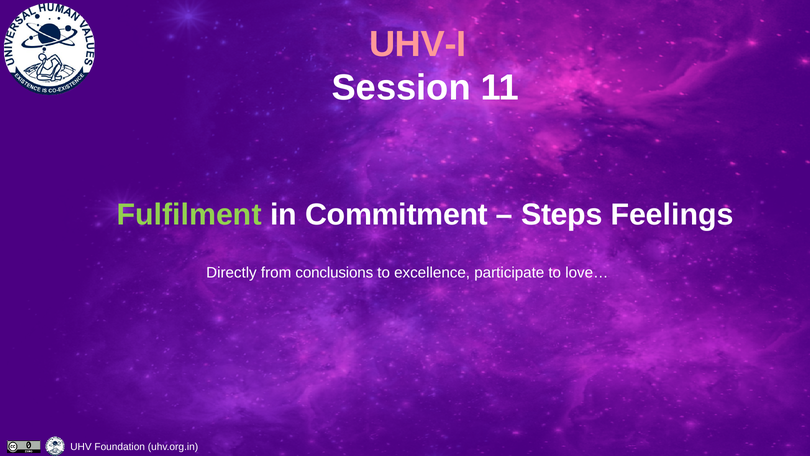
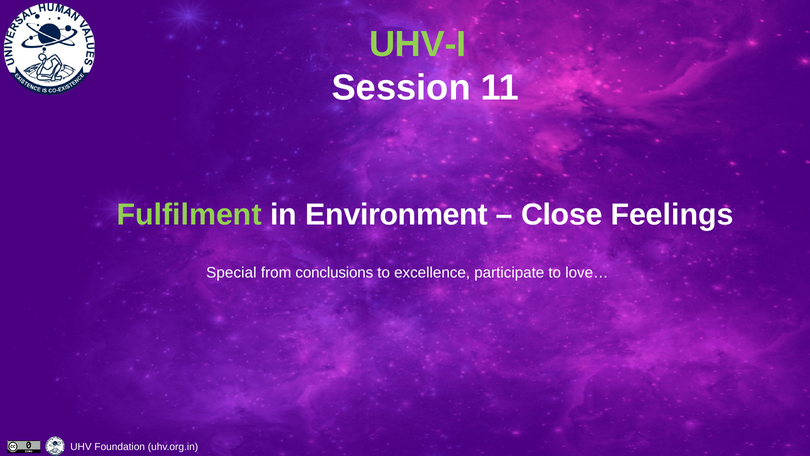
UHV-I colour: pink -> light green
Commitment: Commitment -> Environment
Steps: Steps -> Close
Directly: Directly -> Special
